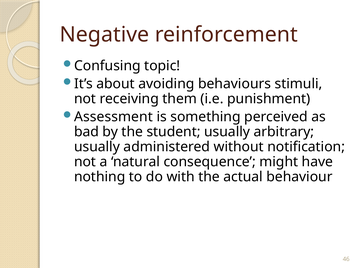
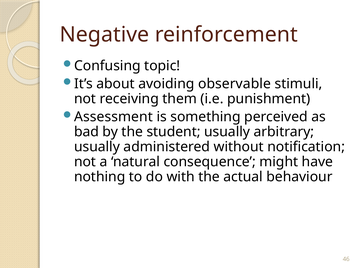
behaviours: behaviours -> observable
